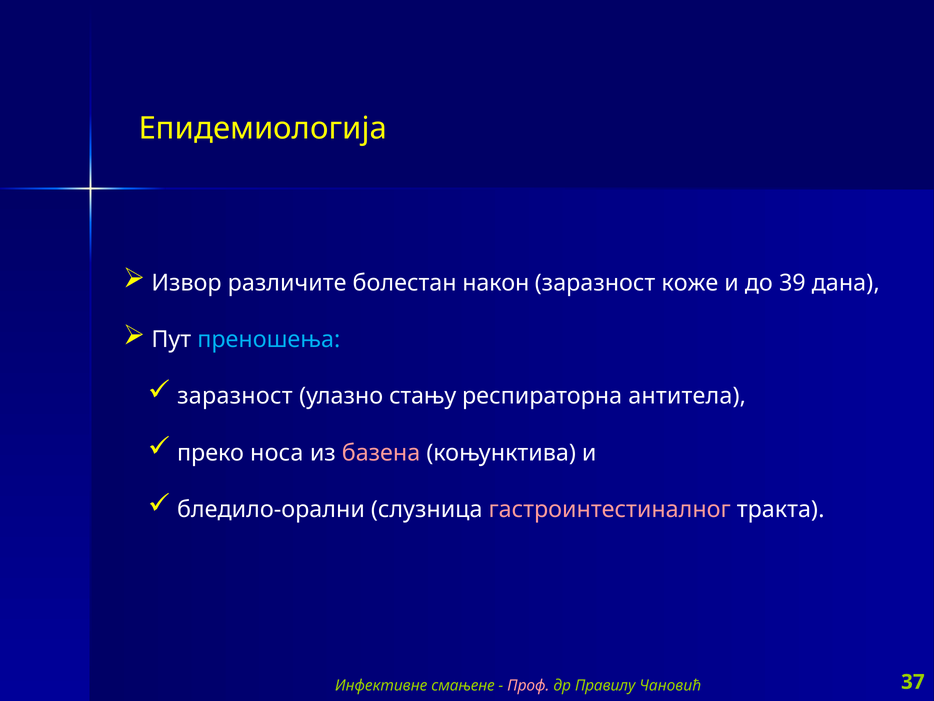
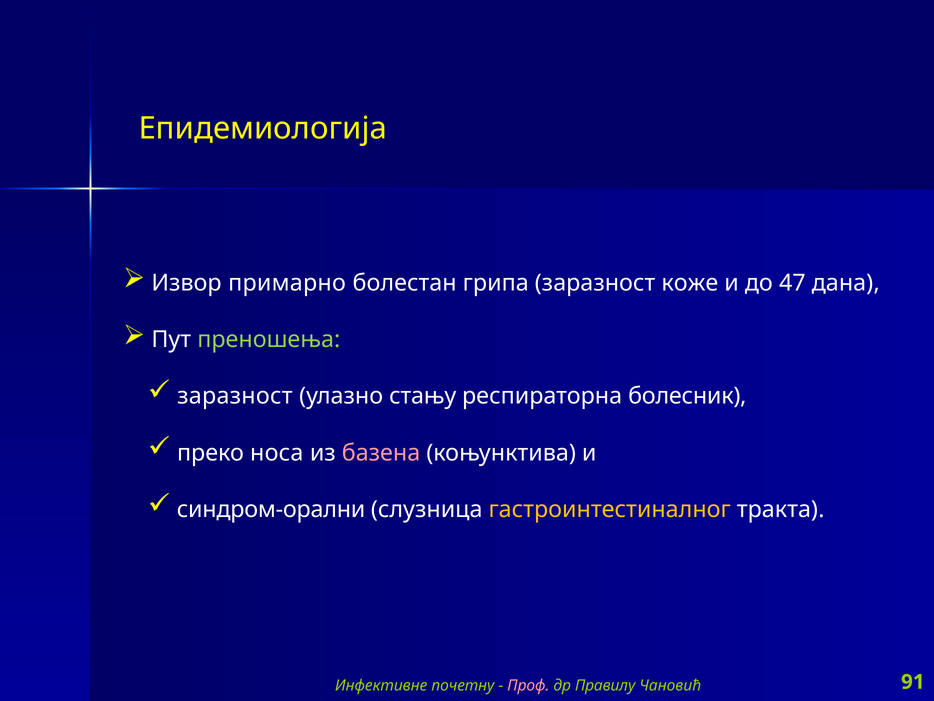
различите: различите -> примарно
након: након -> грипа
39: 39 -> 47
преношења colour: light blue -> light green
антитела: антитела -> болесник
бледило-орални: бледило-орални -> синдром-орални
гастроинтестиналног colour: pink -> yellow
смањене: смањене -> почетну
37: 37 -> 91
